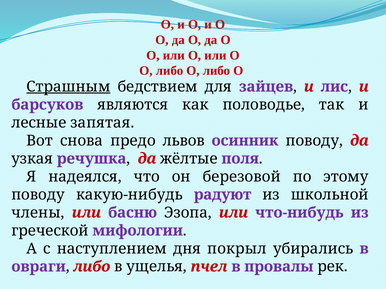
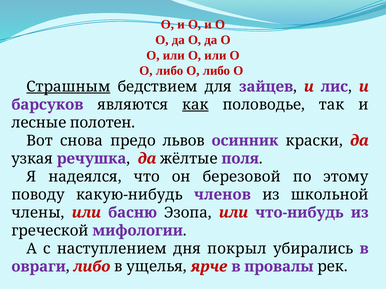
как underline: none -> present
запятая: запятая -> полотен
осинник поводу: поводу -> краски
радуют: радуют -> членов
пчел: пчел -> ярче
